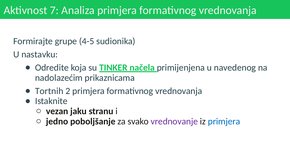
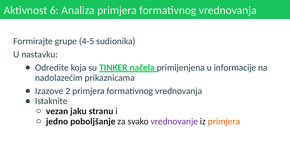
7: 7 -> 6
navedenog: navedenog -> informacije
Tortnih: Tortnih -> Izazove
primjera at (224, 121) colour: blue -> orange
